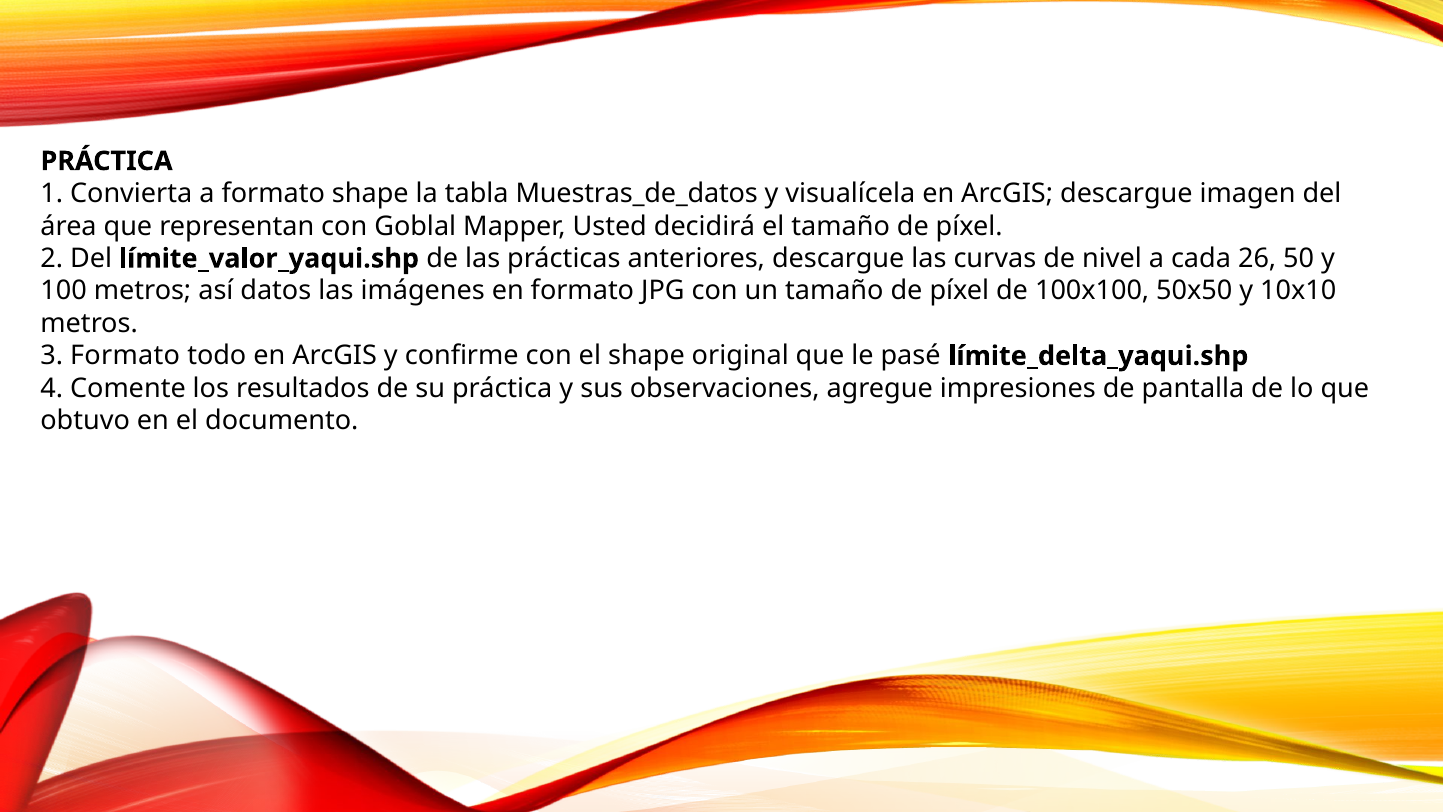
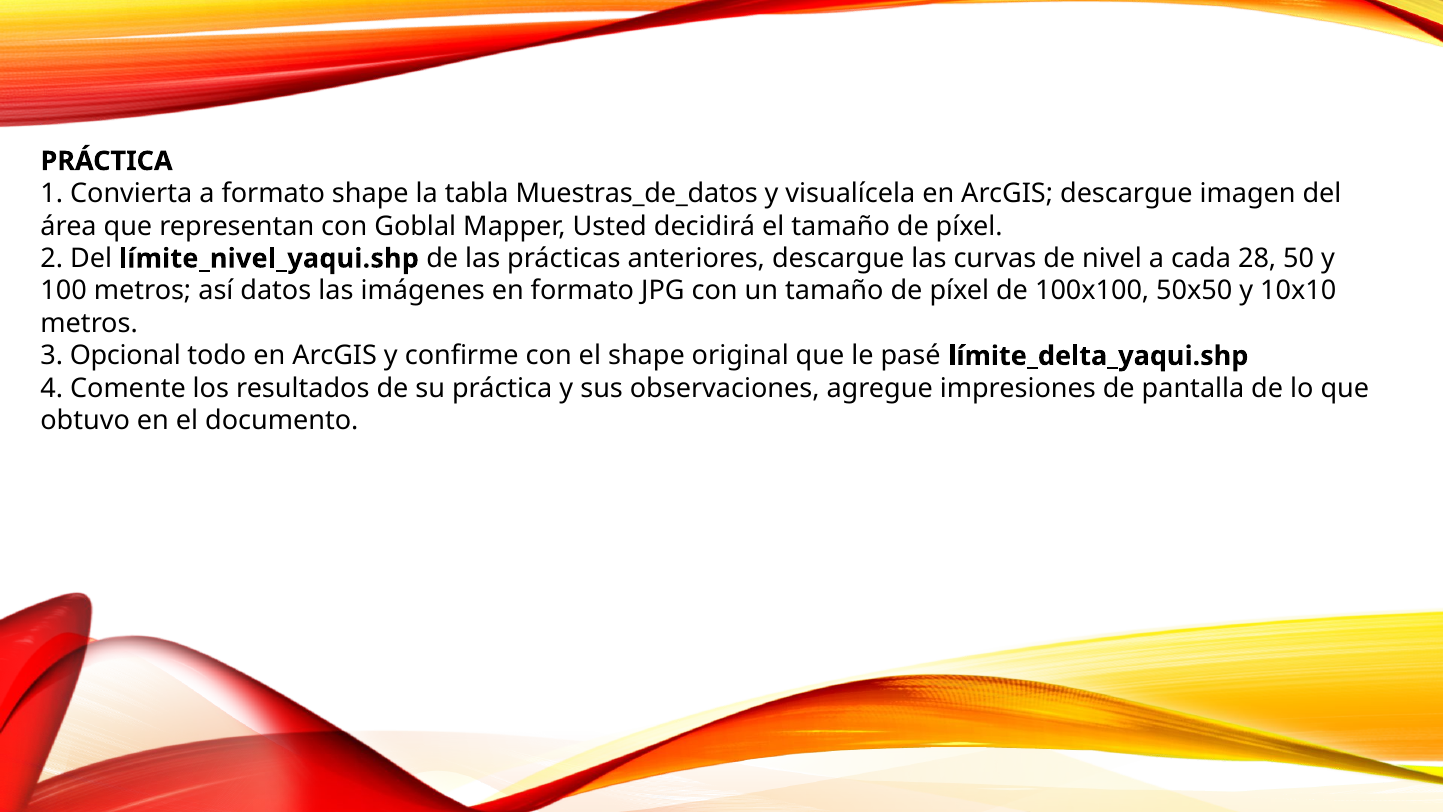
límite_valor_yaqui.shp: límite_valor_yaqui.shp -> límite_nivel_yaqui.shp
26: 26 -> 28
3 Formato: Formato -> Opcional
